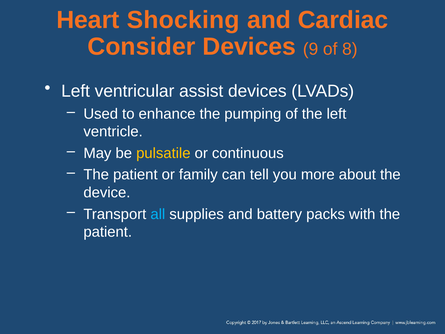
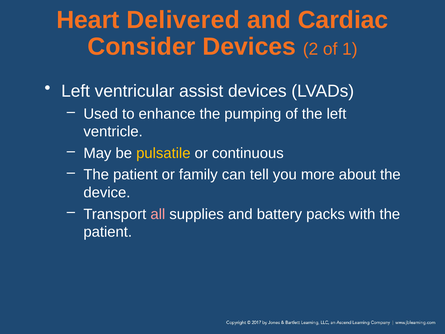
Shocking: Shocking -> Delivered
9: 9 -> 2
8: 8 -> 1
all colour: light blue -> pink
